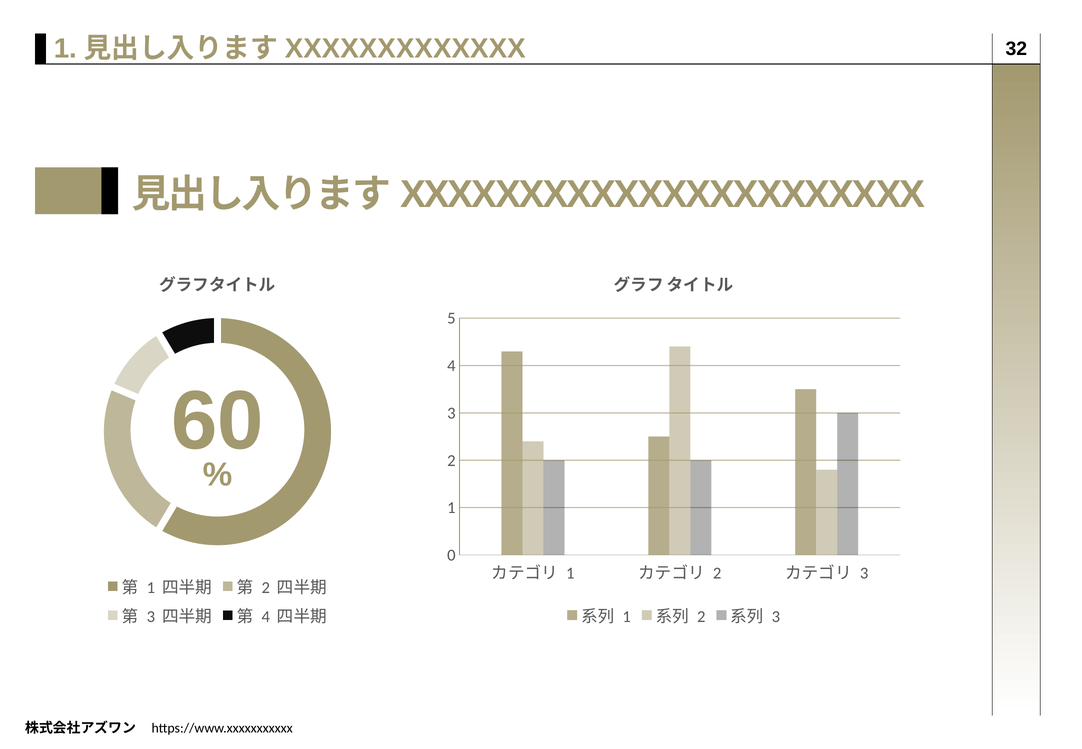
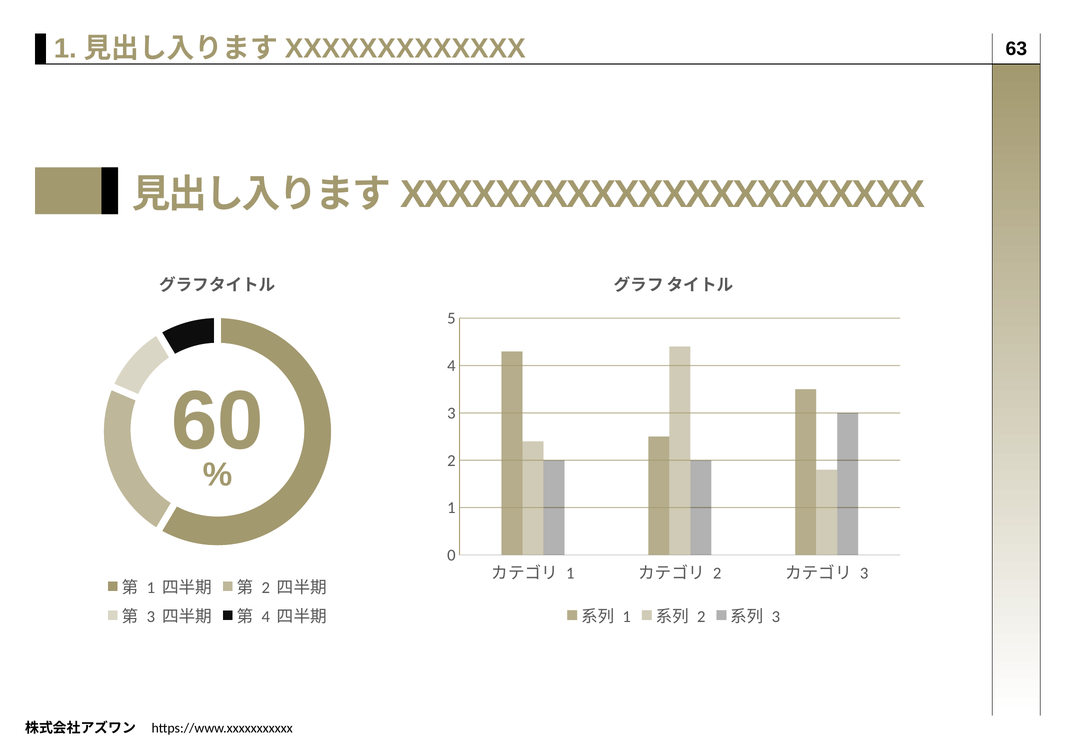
32: 32 -> 63
